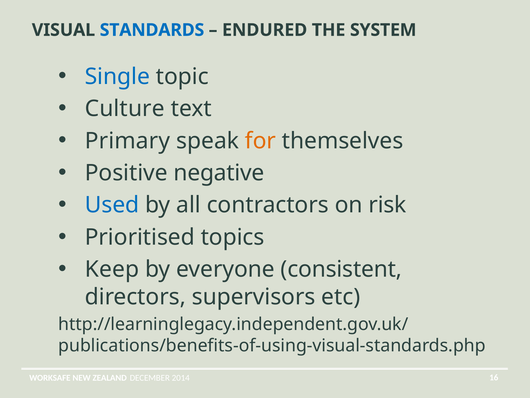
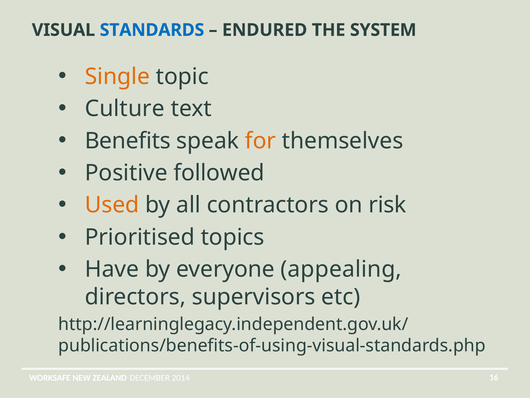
Single colour: blue -> orange
Primary: Primary -> Benefits
negative: negative -> followed
Used colour: blue -> orange
Keep: Keep -> Have
consistent: consistent -> appealing
